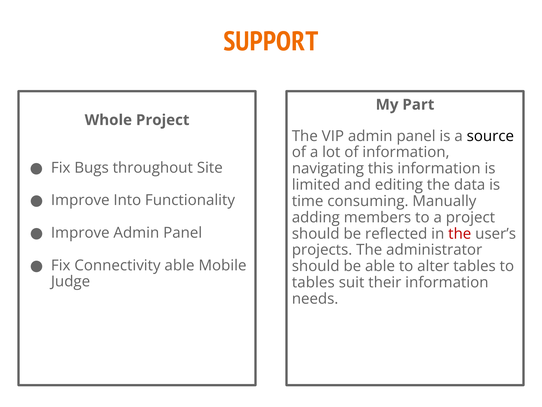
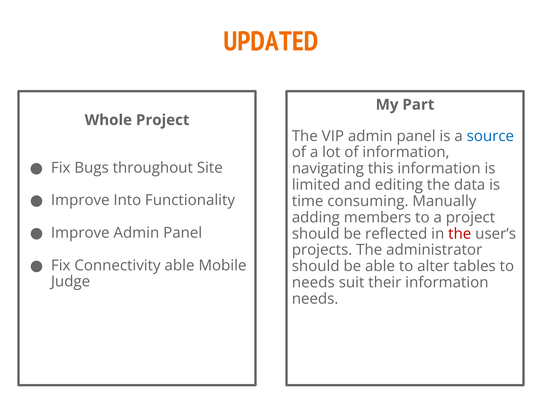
SUPPORT: SUPPORT -> UPDATED
source colour: black -> blue
tables at (313, 282): tables -> needs
